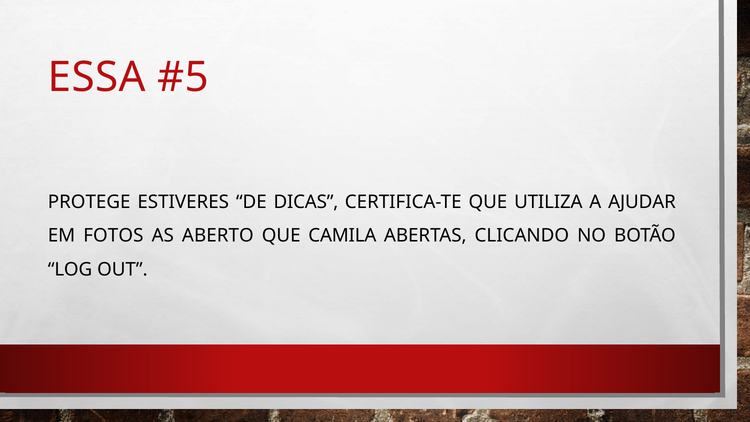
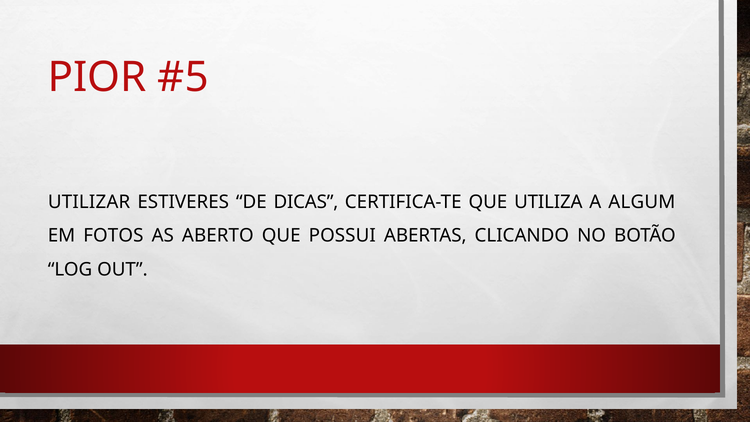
ESSA: ESSA -> PIOR
PROTEGE: PROTEGE -> UTILIZAR
AJUDAR: AJUDAR -> ALGUM
CAMILA: CAMILA -> POSSUI
